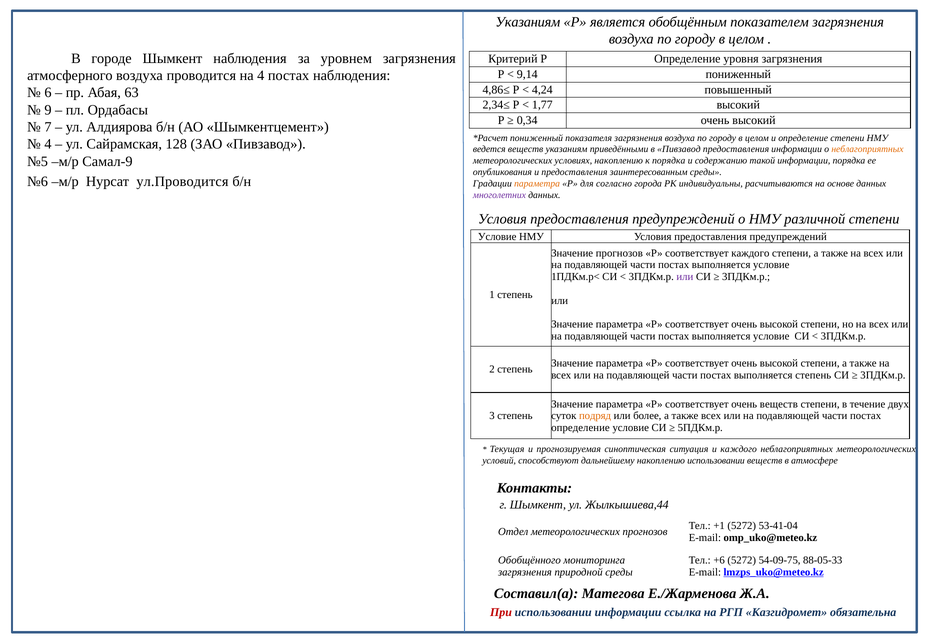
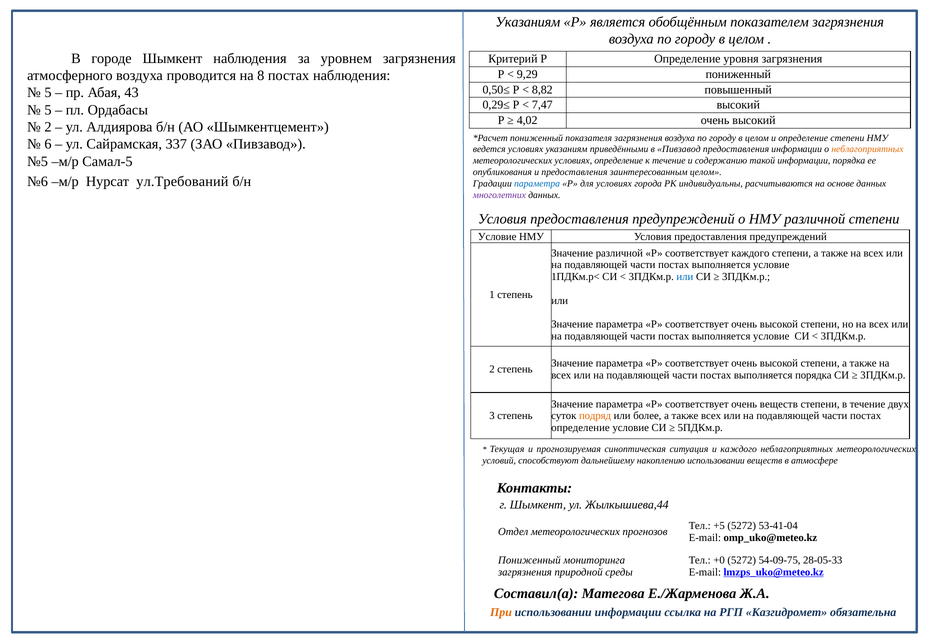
9,14: 9,14 -> 9,29
на 4: 4 -> 8
4,86≤: 4,86≤ -> 0,50≤
4,24: 4,24 -> 8,82
6 at (48, 93): 6 -> 5
63: 63 -> 43
2,34≤: 2,34≤ -> 0,29≤
1,77: 1,77 -> 7,47
9 at (48, 110): 9 -> 5
0,34: 0,34 -> 4,02
7 at (48, 127): 7 -> 2
4 at (48, 144): 4 -> 6
128: 128 -> 337
ведется веществ: веществ -> условиях
Самал-9: Самал-9 -> Самал-5
условиях накоплению: накоплению -> определение
к порядка: порядка -> течение
заинтересованным среды: среды -> целом
ул.Проводится: ул.Проводится -> ул.Требований
параметра at (537, 184) colour: orange -> blue
для согласно: согласно -> условиях
Значение прогнозов: прогнозов -> различной
или at (685, 277) colour: purple -> blue
выполняется степень: степень -> порядка
+1: +1 -> +5
Обобщённого at (529, 560): Обобщённого -> Пониженный
+6: +6 -> +0
88-05-33: 88-05-33 -> 28-05-33
При colour: red -> orange
